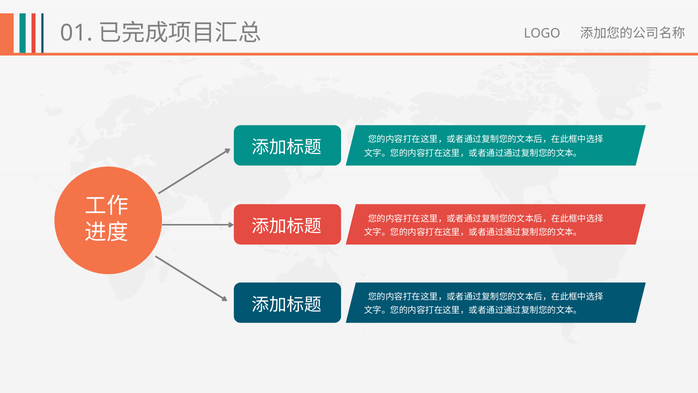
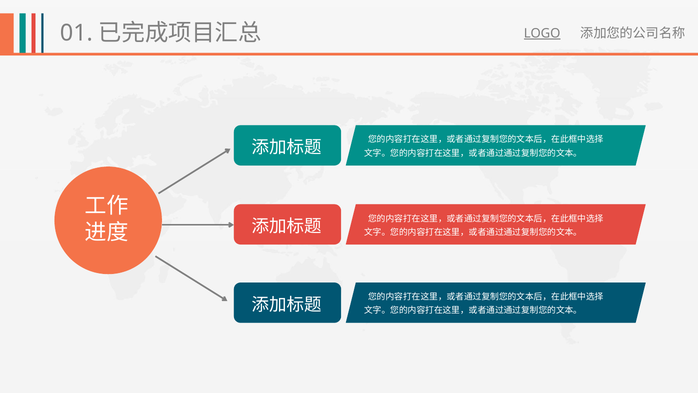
LOGO underline: none -> present
